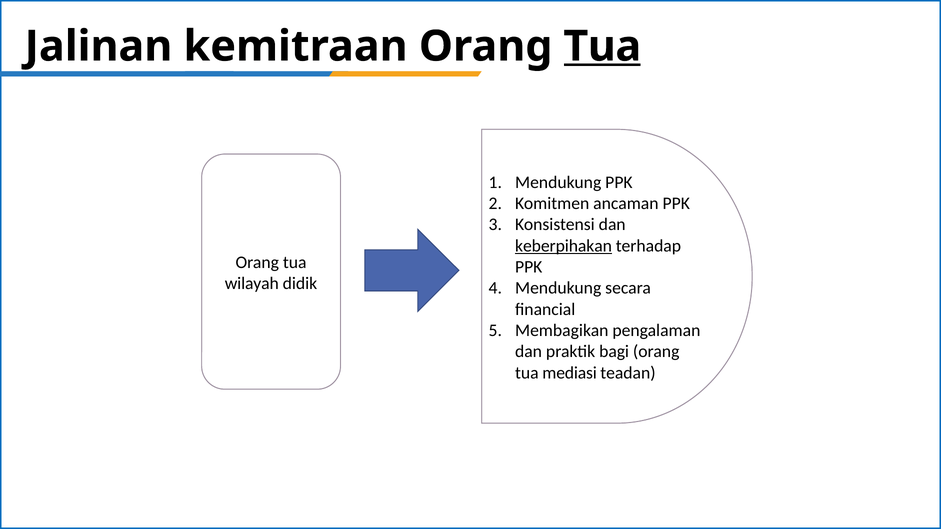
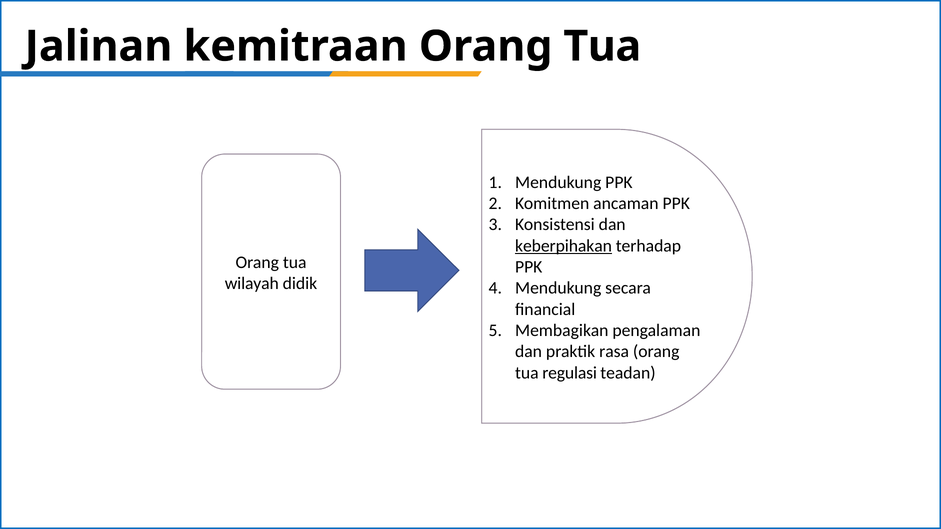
Tua at (602, 46) underline: present -> none
bagi: bagi -> rasa
mediasi: mediasi -> regulasi
